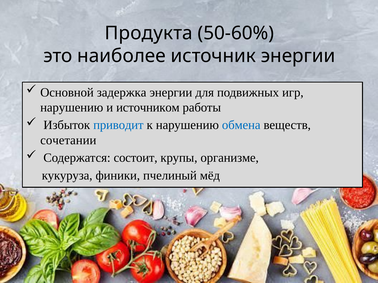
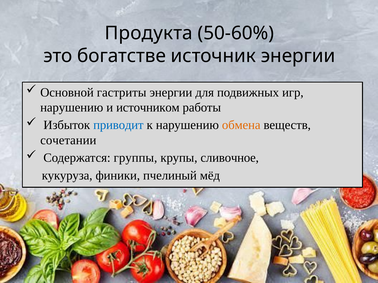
наиболее: наиболее -> богатстве
задержка: задержка -> гастриты
обмена colour: blue -> orange
состоит: состоит -> группы
организме: организме -> сливочное
